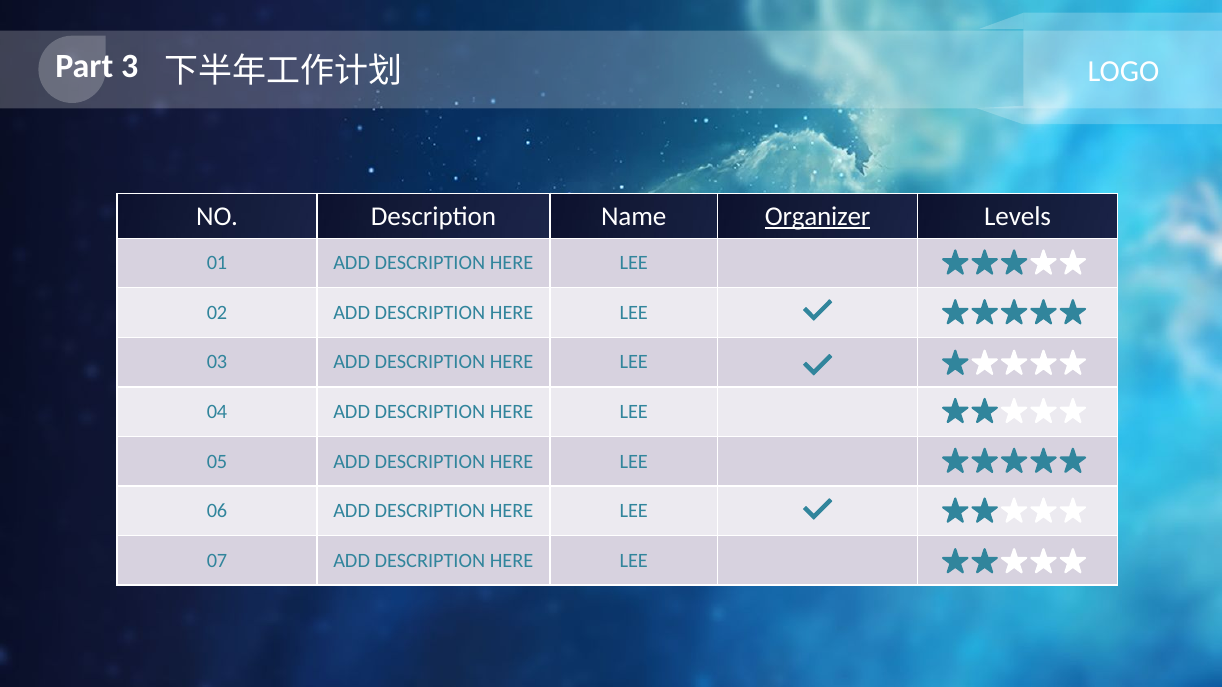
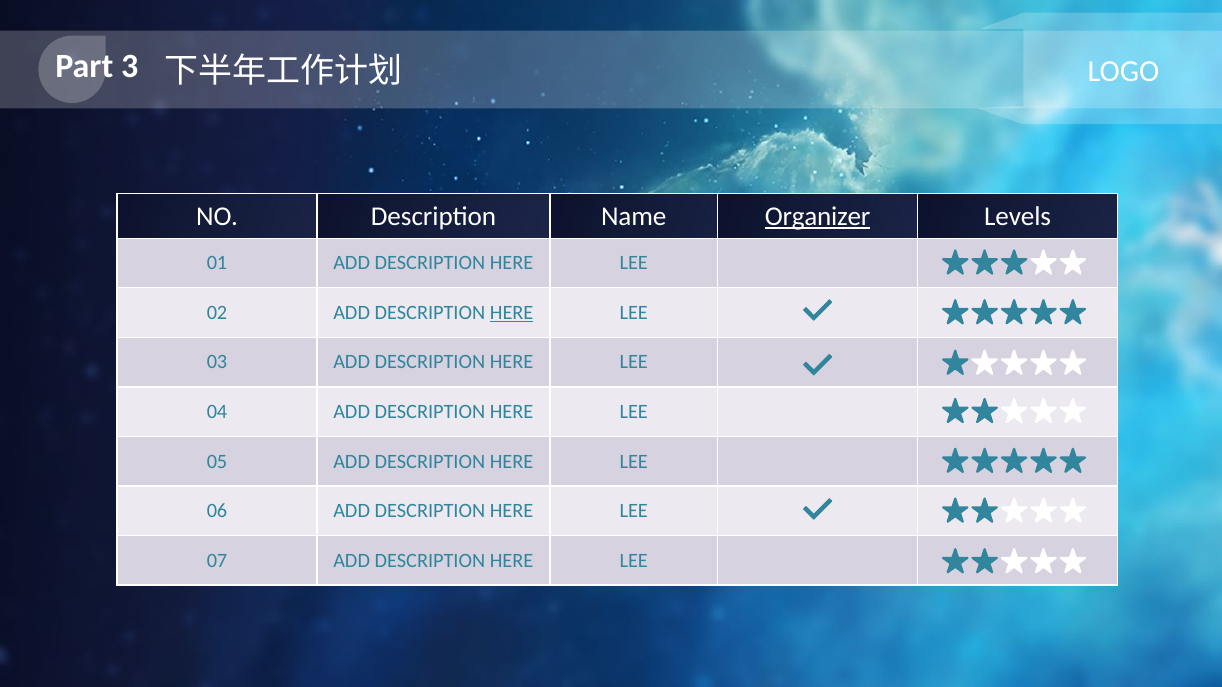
HERE at (512, 313) underline: none -> present
